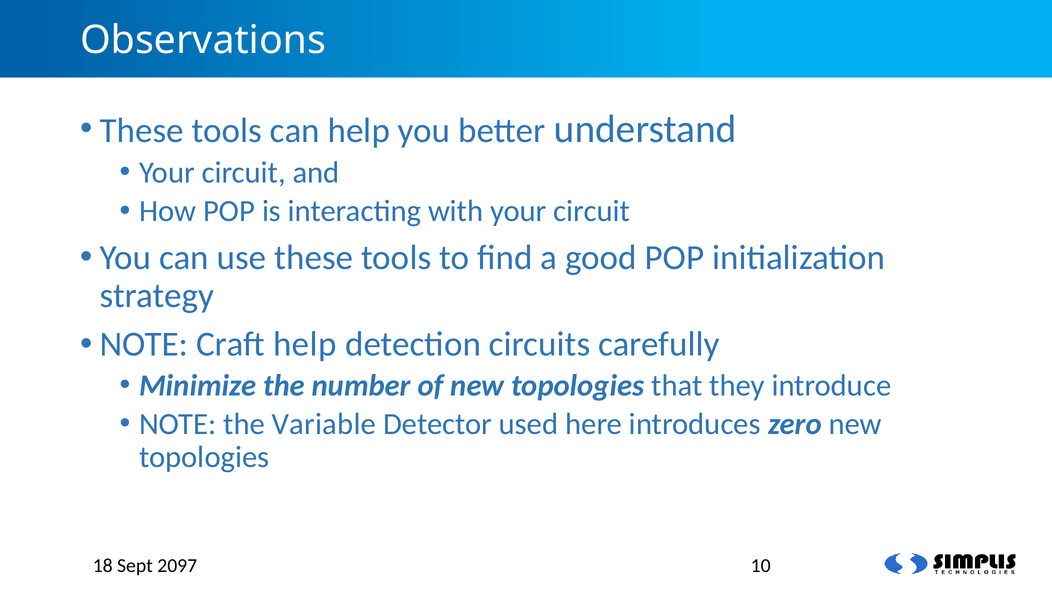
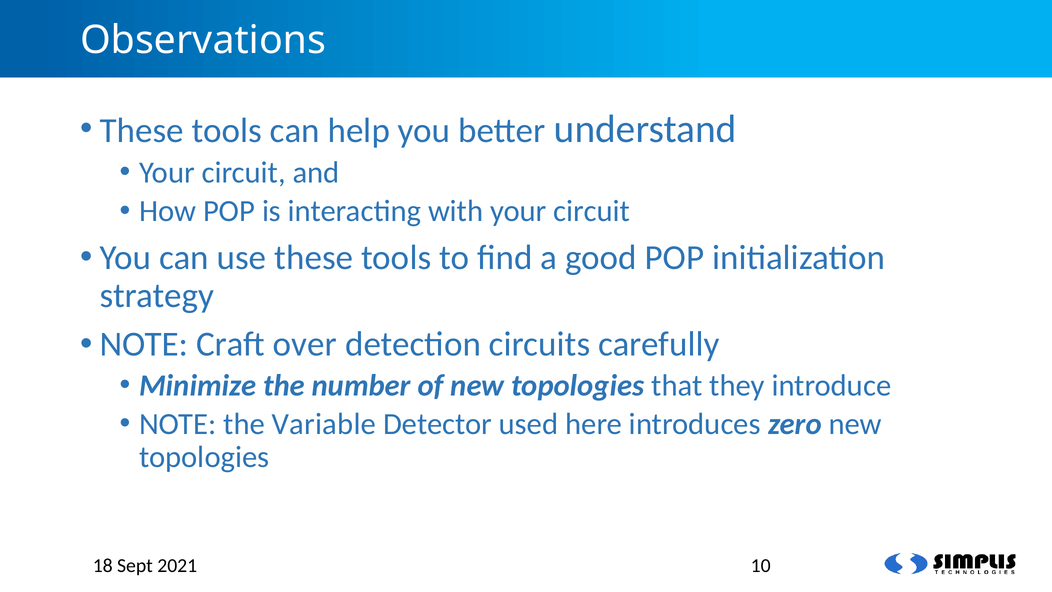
Craft help: help -> over
2097: 2097 -> 2021
